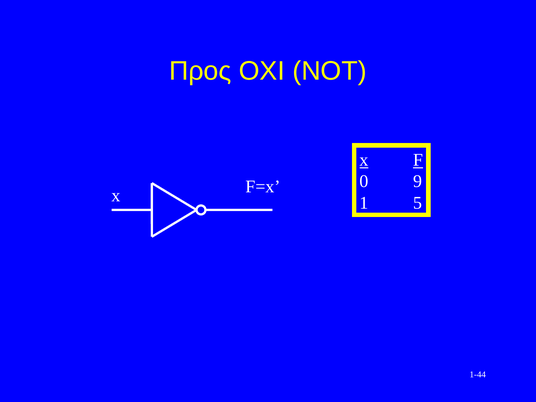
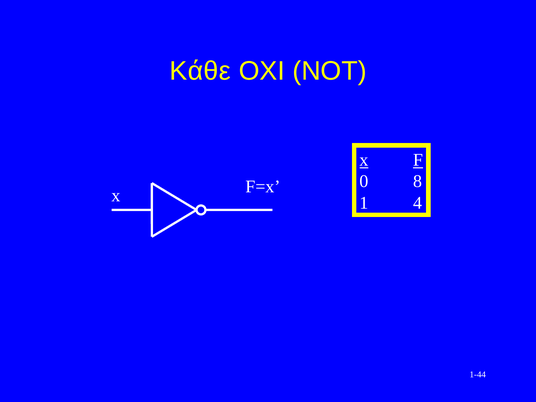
Προς: Προς -> Κάθε
9: 9 -> 8
5: 5 -> 4
